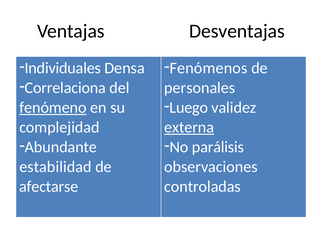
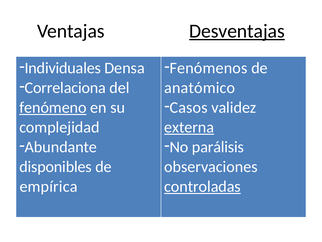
Desventajas underline: none -> present
personales: personales -> anatómico
Luego: Luego -> Casos
estabilidad: estabilidad -> disponibles
afectarse: afectarse -> empírica
controladas underline: none -> present
